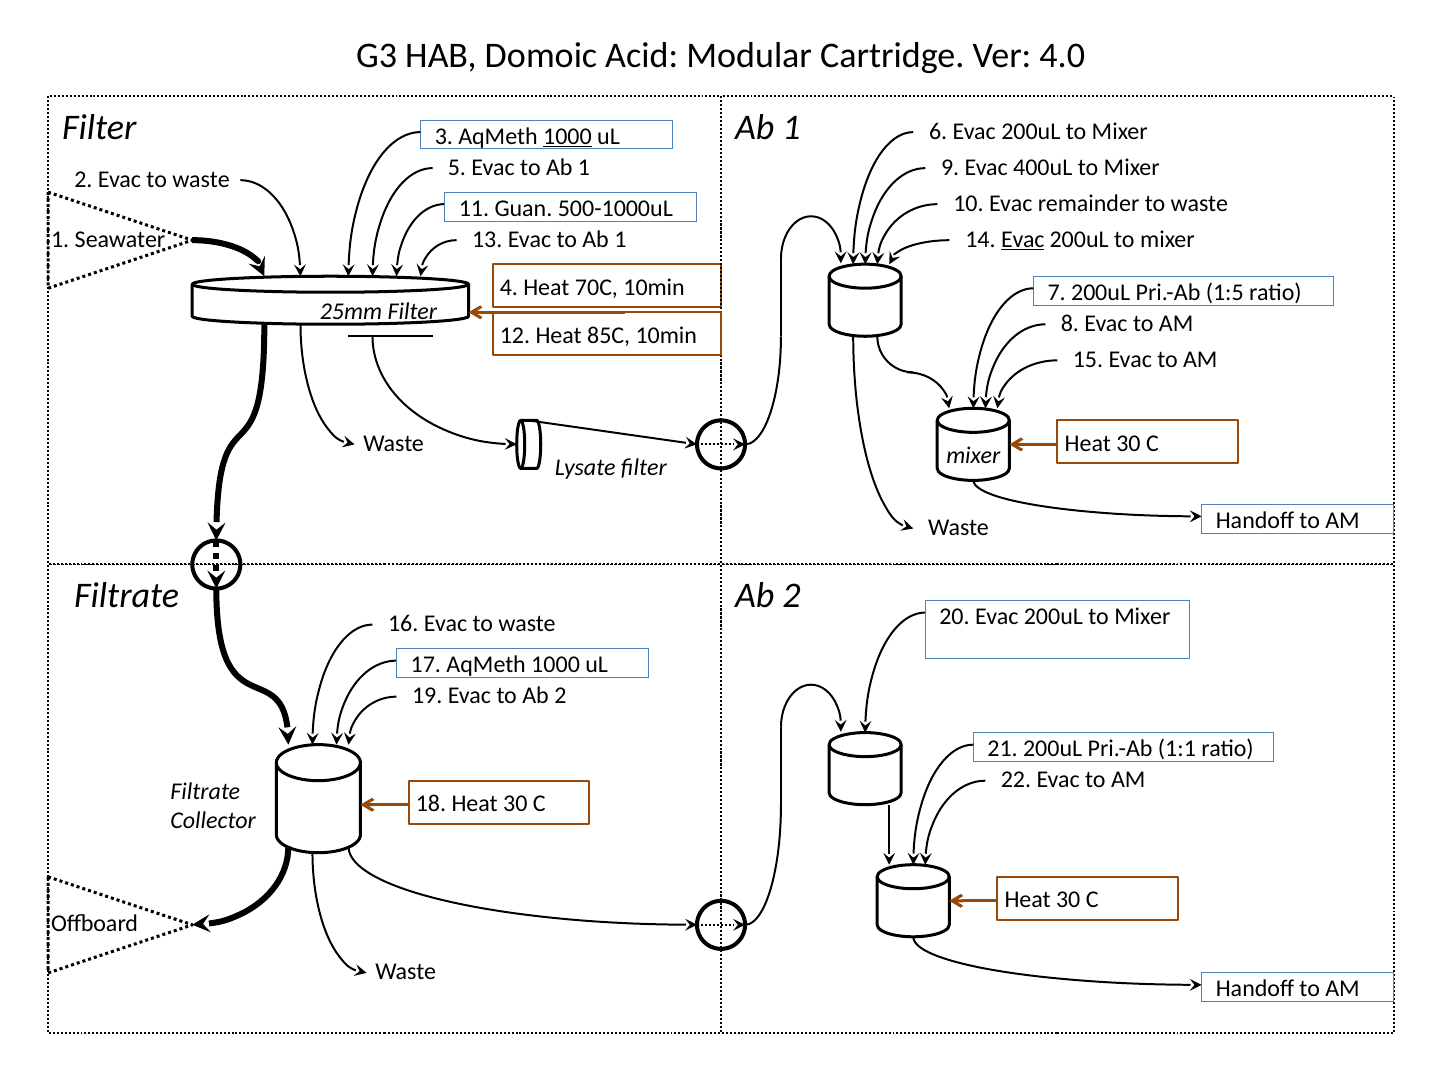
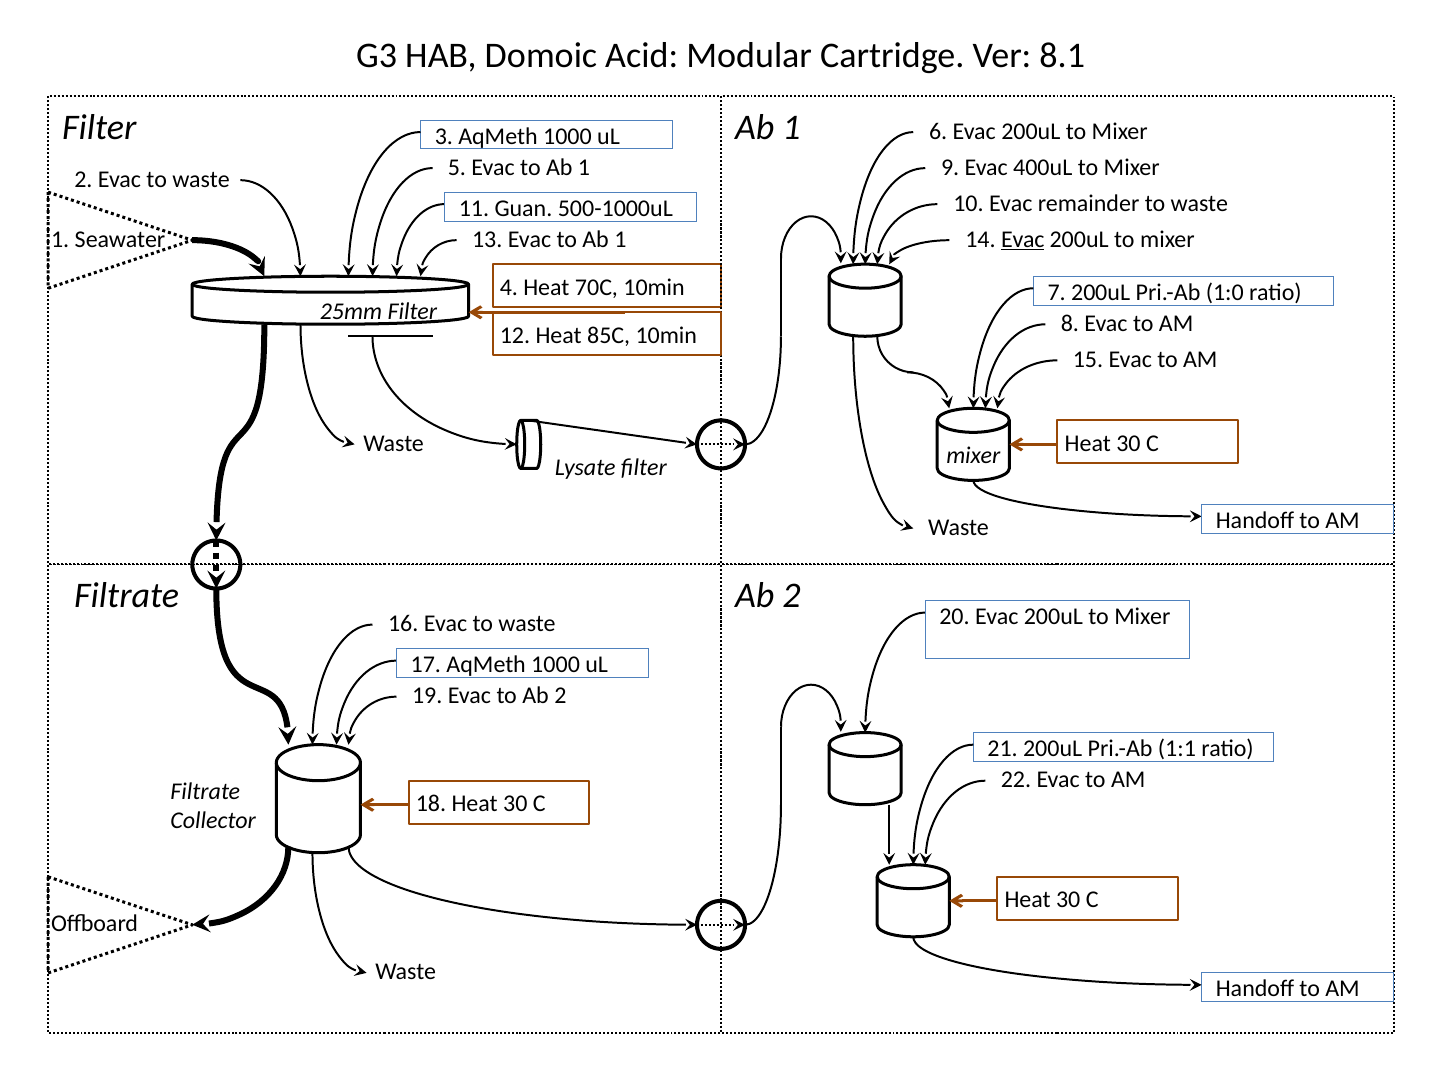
4.0: 4.0 -> 8.1
1000 at (567, 136) underline: present -> none
1:5: 1:5 -> 1:0
